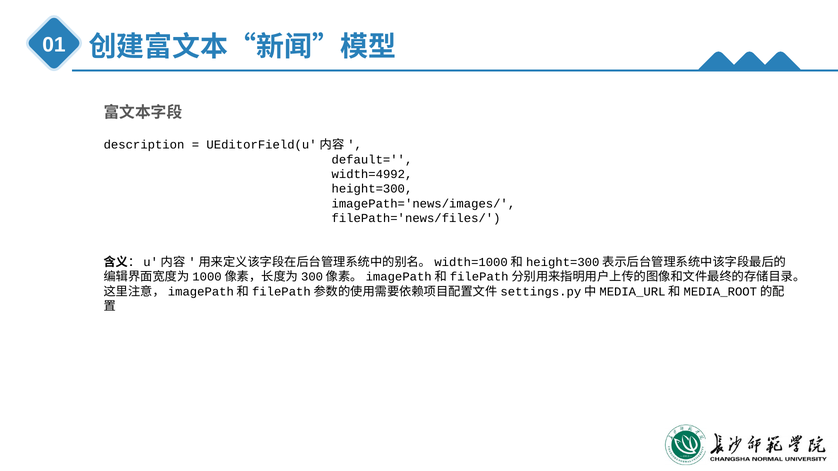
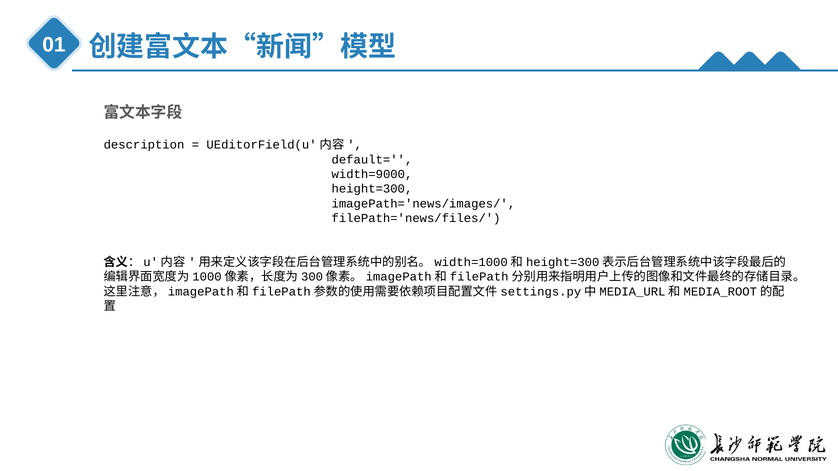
width=4992: width=4992 -> width=9000
